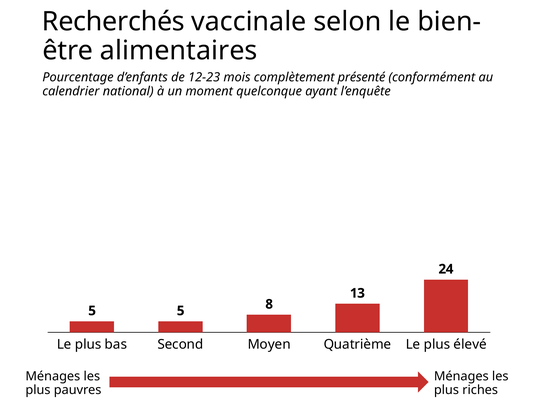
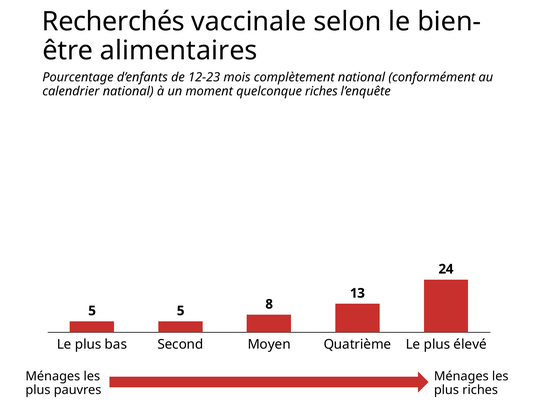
complètement présenté: présenté -> national
quelconque ayant: ayant -> riches
